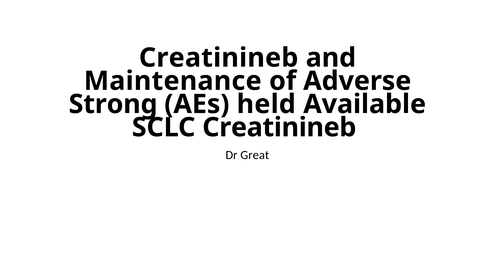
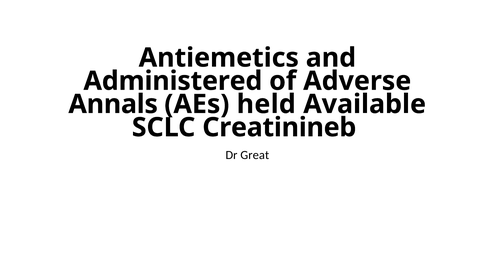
Creatinineb at (219, 58): Creatinineb -> Antiemetics
Maintenance: Maintenance -> Administered
Strong: Strong -> Annals
